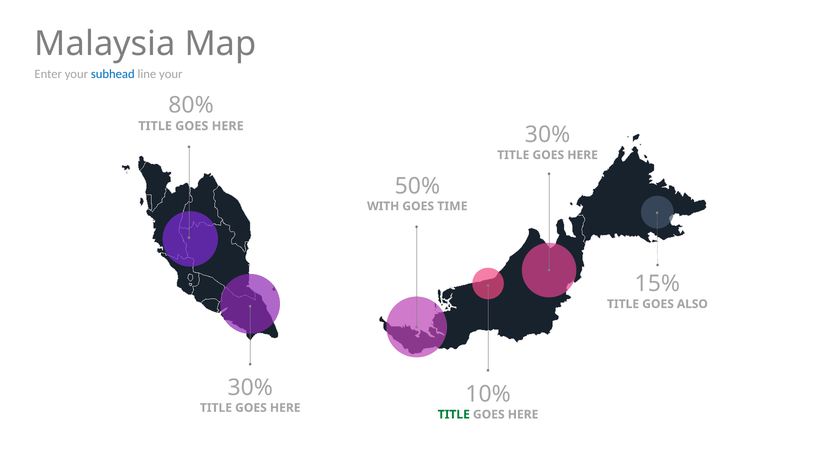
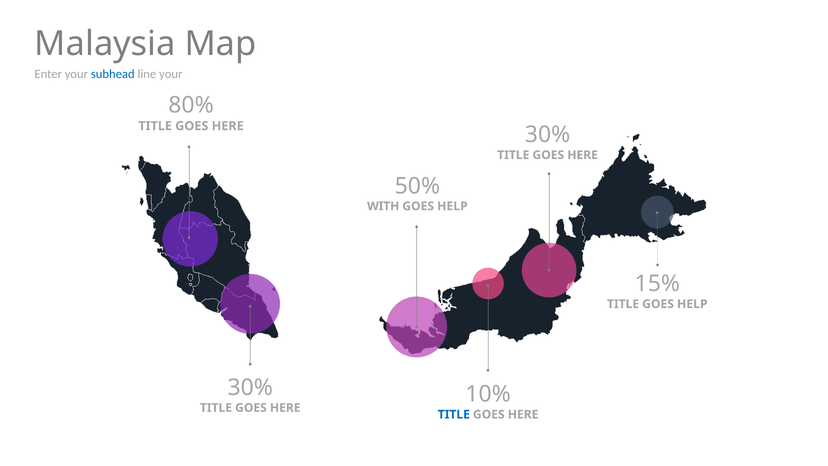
TIME at (452, 206): TIME -> HELP
TITLE GOES ALSO: ALSO -> HELP
TITLE at (454, 414) colour: green -> blue
